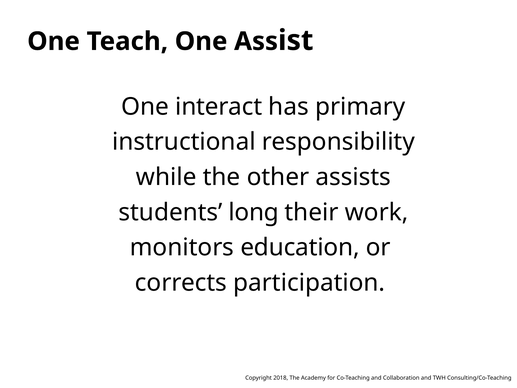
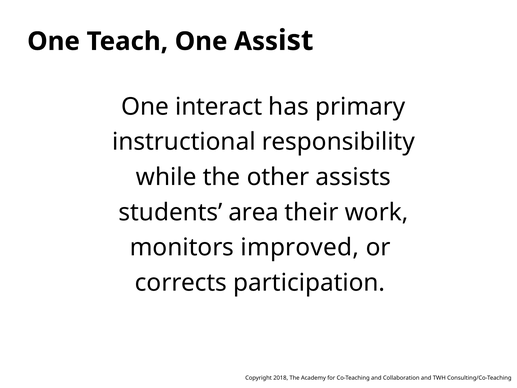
long: long -> area
education: education -> improved
